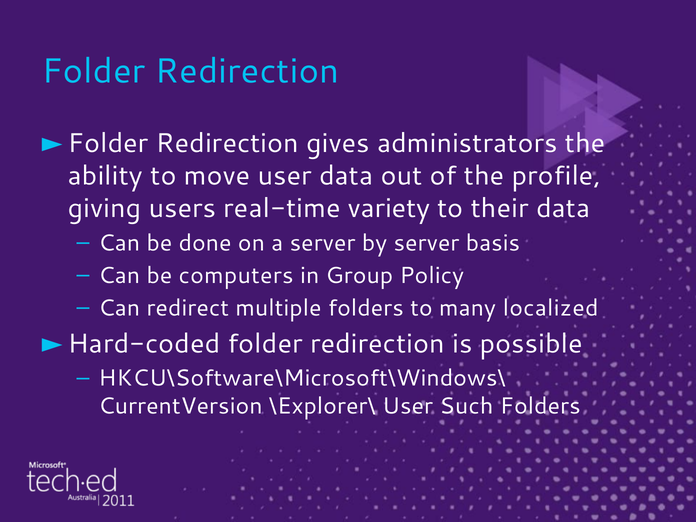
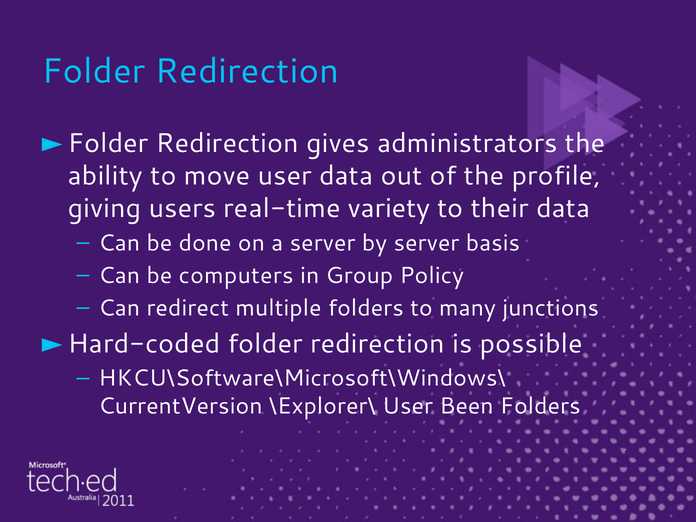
localized: localized -> junctions
Such: Such -> Been
